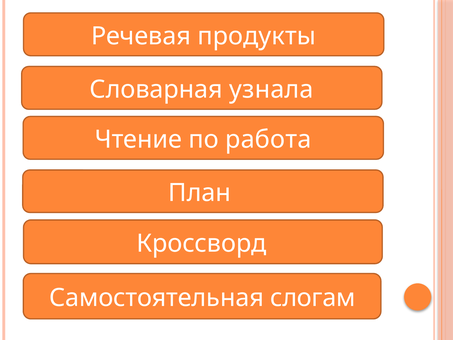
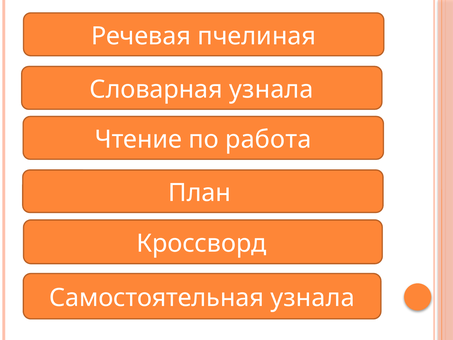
продукты: продукты -> пчелиная
Самостоятельная слогам: слогам -> узнала
